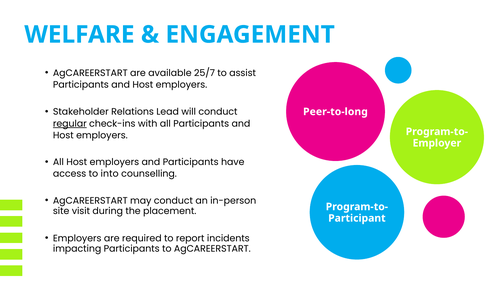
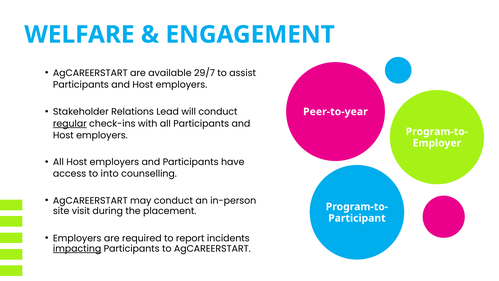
25/7: 25/7 -> 29/7
Peer-to-long: Peer-to-long -> Peer-to-year
impacting underline: none -> present
